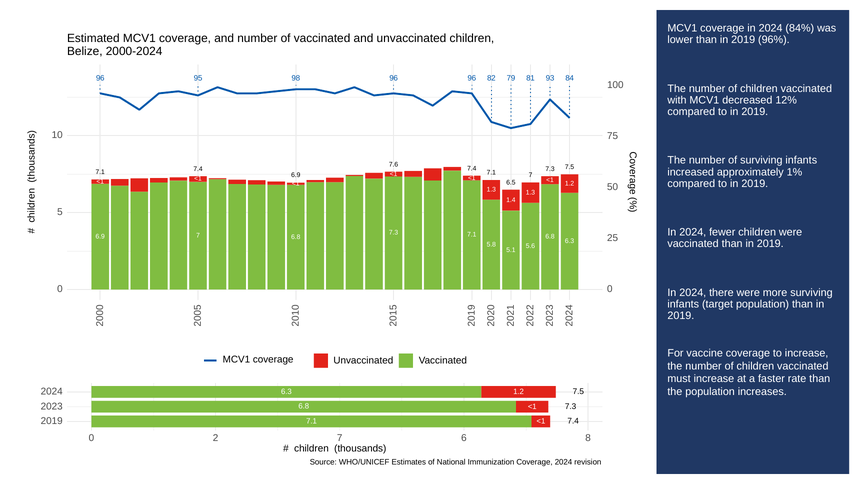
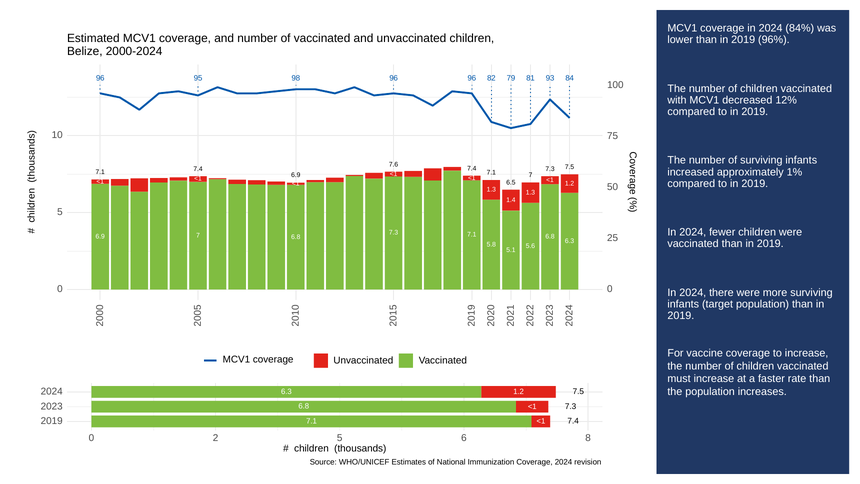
2 7: 7 -> 5
